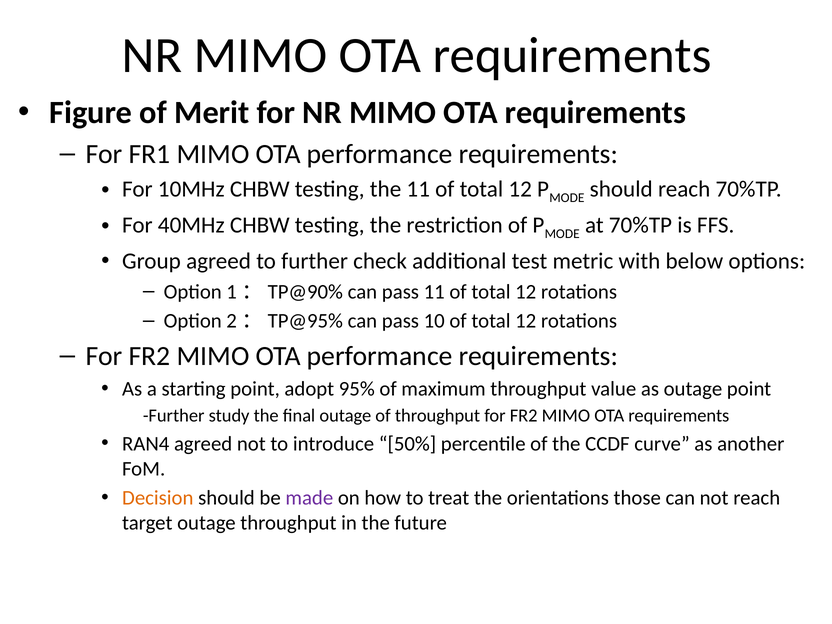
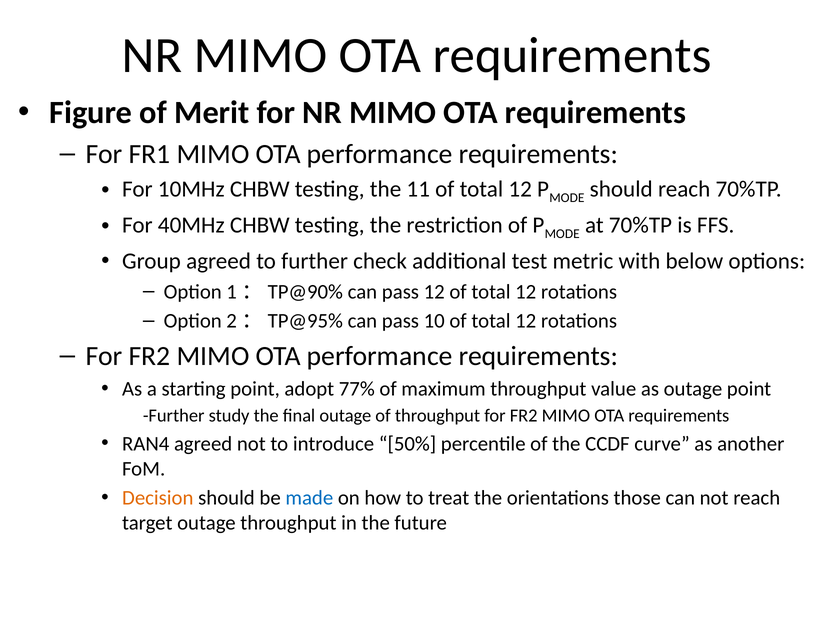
pass 11: 11 -> 12
95%: 95% -> 77%
made colour: purple -> blue
